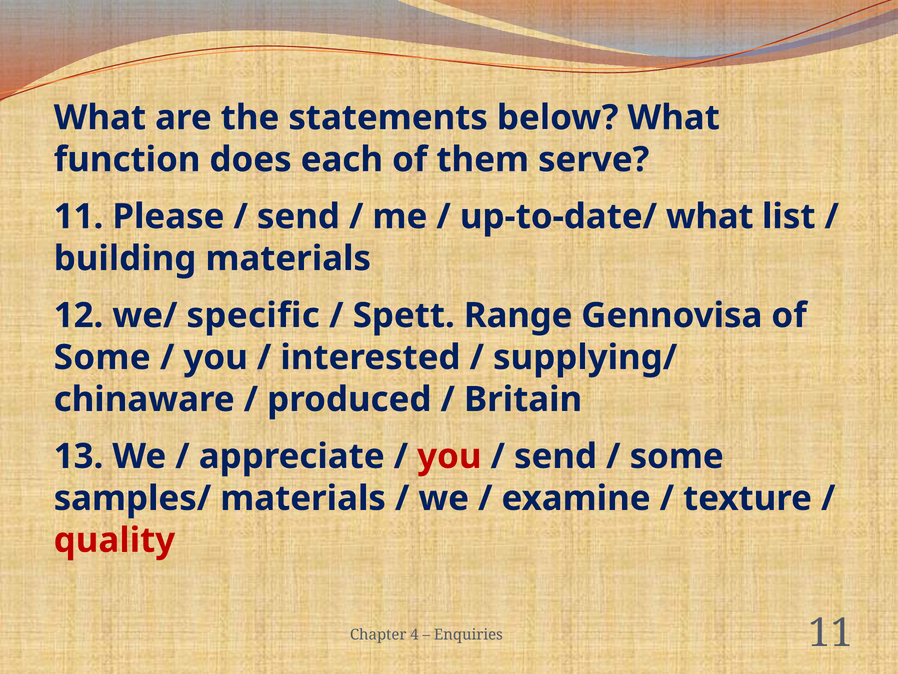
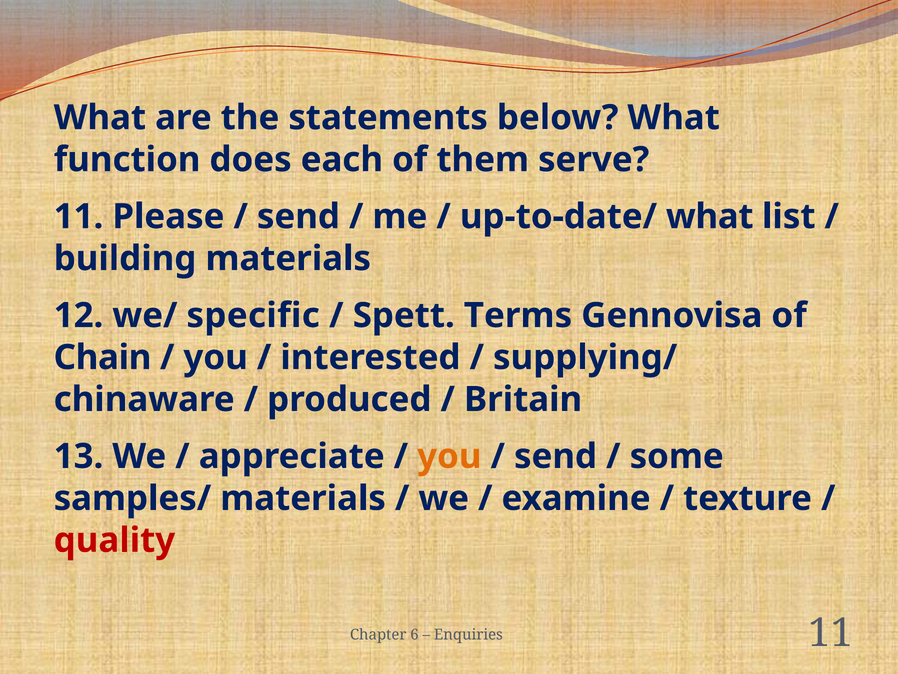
Range: Range -> Terms
Some at (102, 357): Some -> Chain
you at (449, 456) colour: red -> orange
4: 4 -> 6
